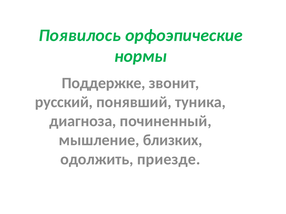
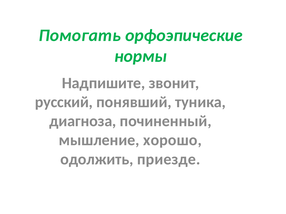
Появилось: Появилось -> Помогать
Поддержке: Поддержке -> Надпишите
близких: близких -> хорошо
